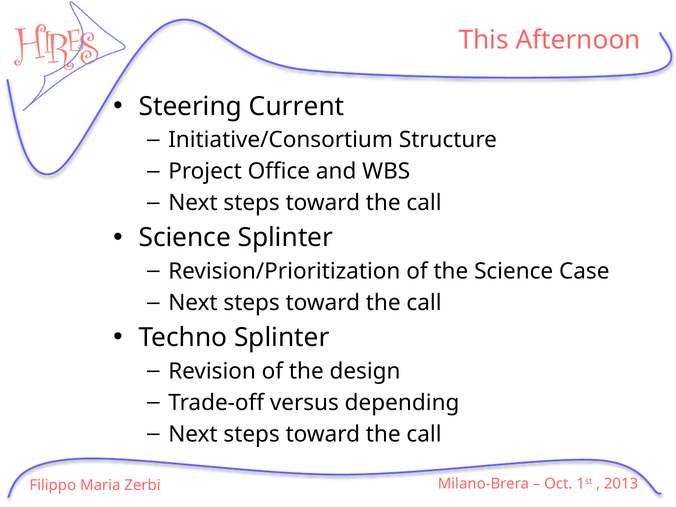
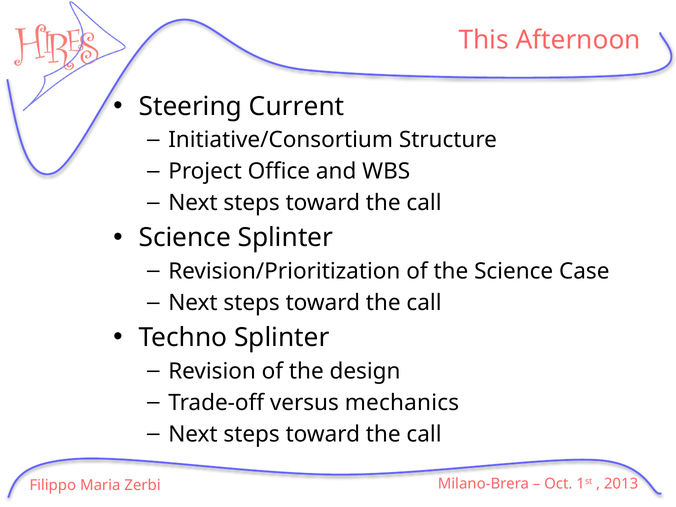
depending: depending -> mechanics
